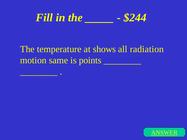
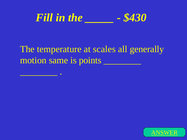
$244: $244 -> $430
shows: shows -> scales
radiation: radiation -> generally
